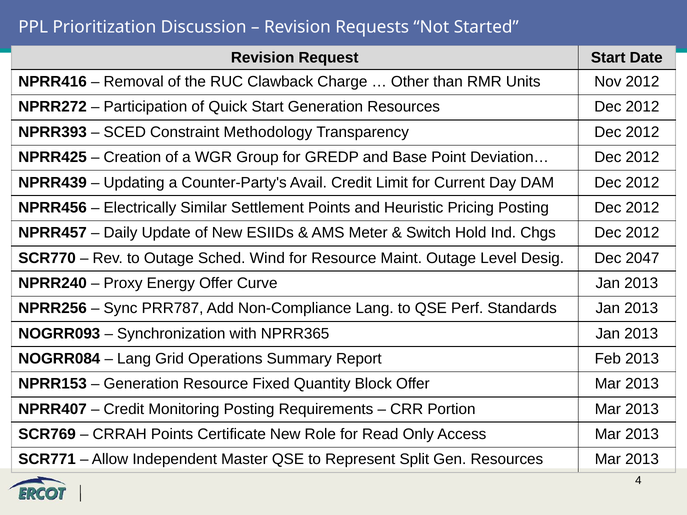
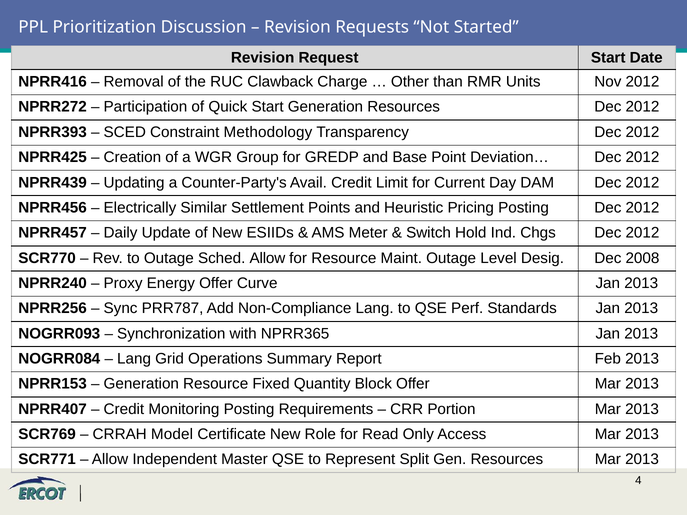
Sched Wind: Wind -> Allow
2047: 2047 -> 2008
CRRAH Points: Points -> Model
